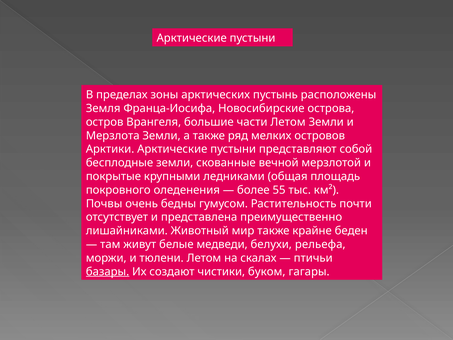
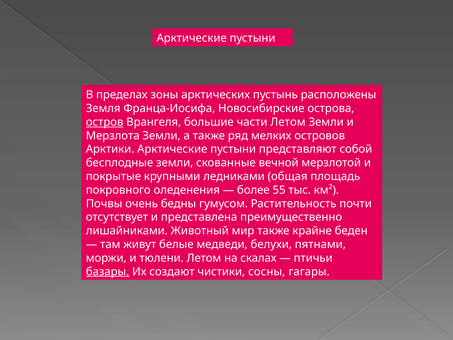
остров underline: none -> present
рельефа: рельефа -> пятнами
буком: буком -> сосны
